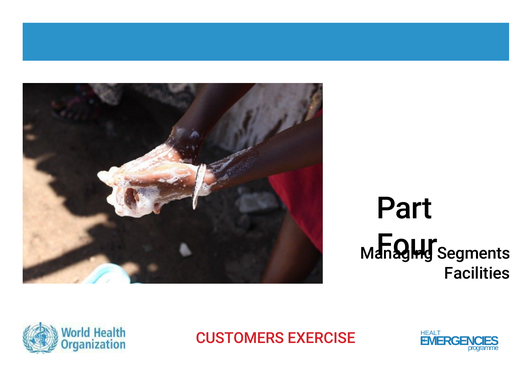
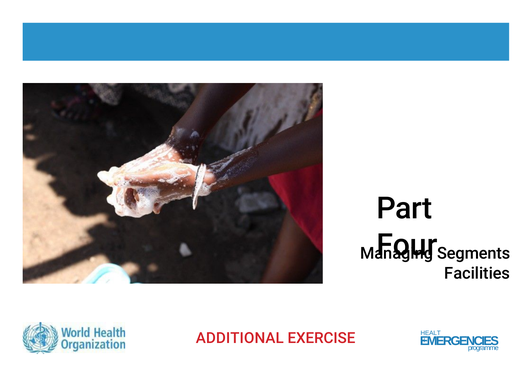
CUSTOMERS: CUSTOMERS -> ADDITIONAL
